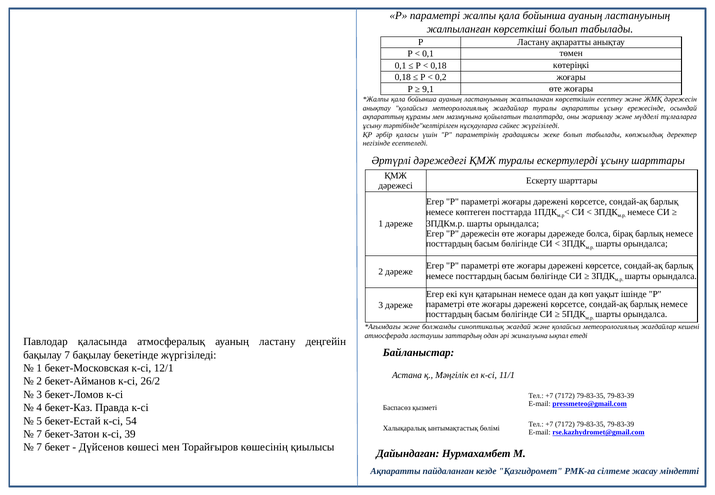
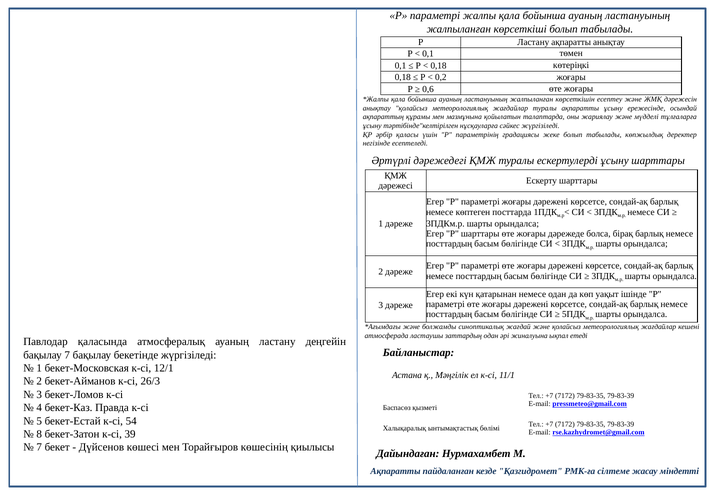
9,1: 9,1 -> 0,6
P дәрежесін: дәрежесін -> шарттары
26/2: 26/2 -> 26/3
7 at (39, 434): 7 -> 8
